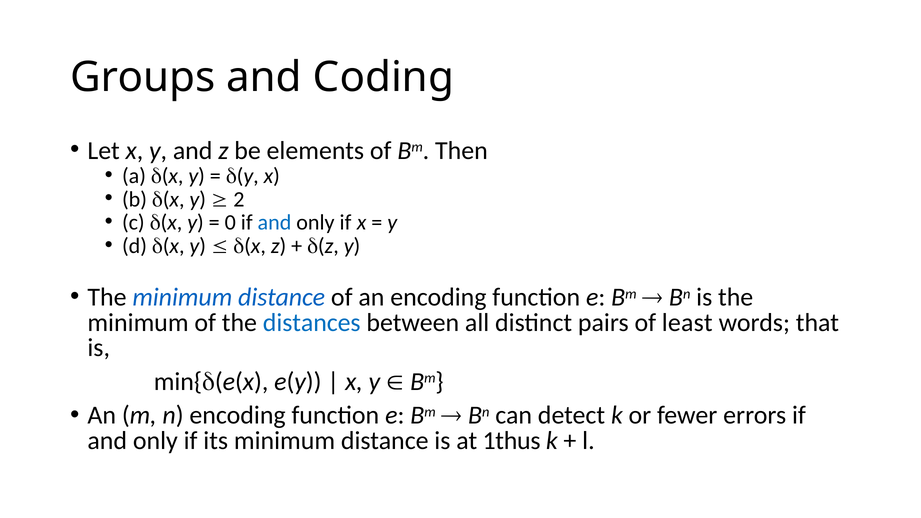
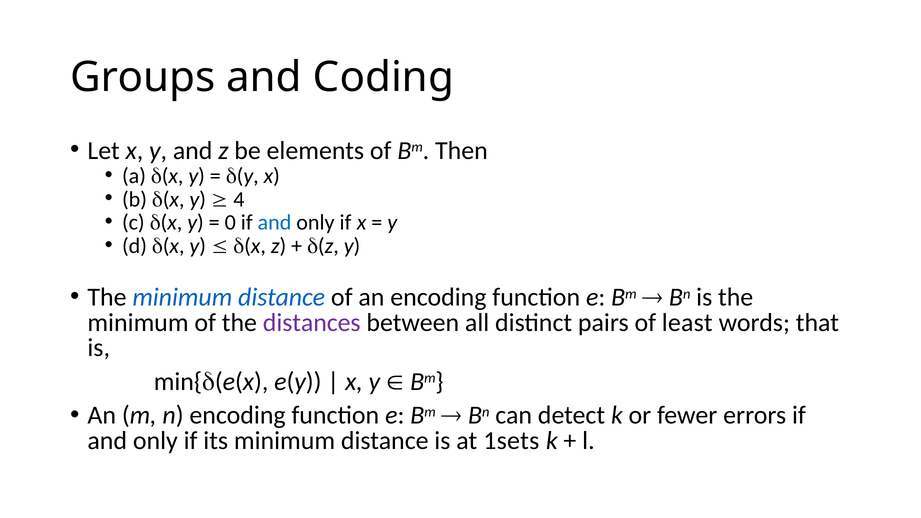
2: 2 -> 4
distances colour: blue -> purple
1thus: 1thus -> 1sets
